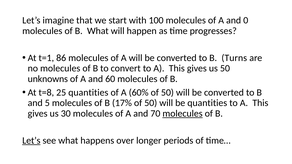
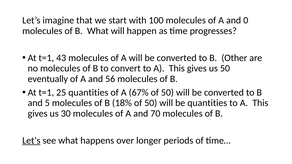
86: 86 -> 43
Turns: Turns -> Other
unknowns: unknowns -> eventually
60: 60 -> 56
t=8 at (46, 93): t=8 -> t=1
60%: 60% -> 67%
17%: 17% -> 18%
molecules at (183, 114) underline: present -> none
